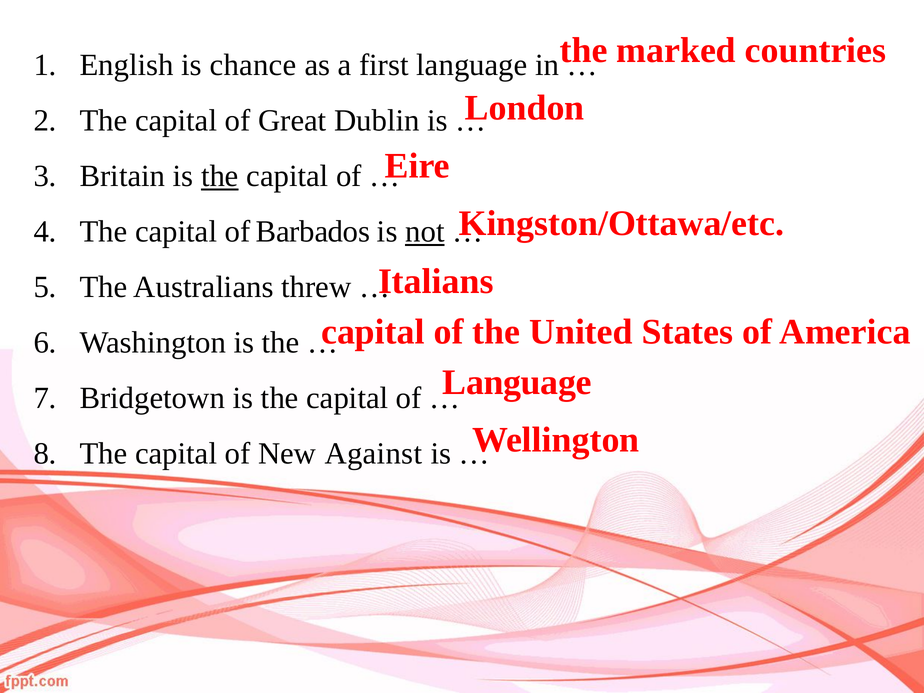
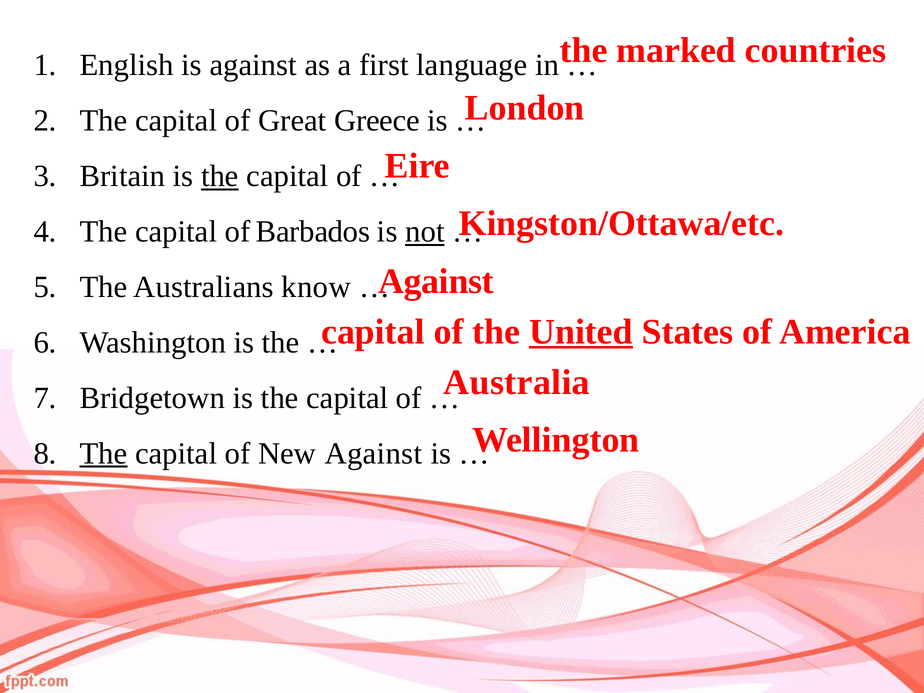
is chance: chance -> against
Dublin: Dublin -> Greece
Italians at (436, 281): Italians -> Against
threw: threw -> know
United underline: none -> present
Language at (517, 382): Language -> Australia
The at (104, 453) underline: none -> present
